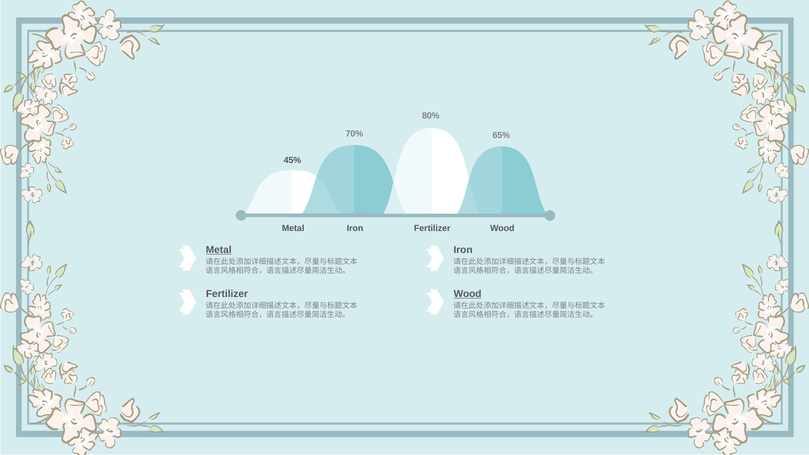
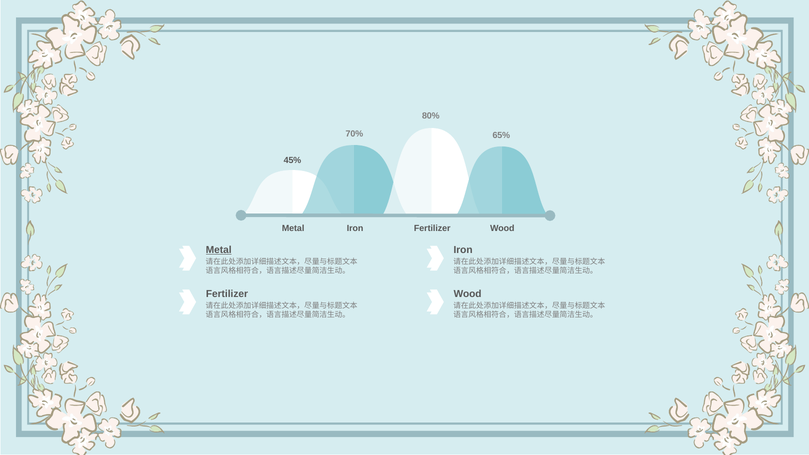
Wood at (468, 294) underline: present -> none
